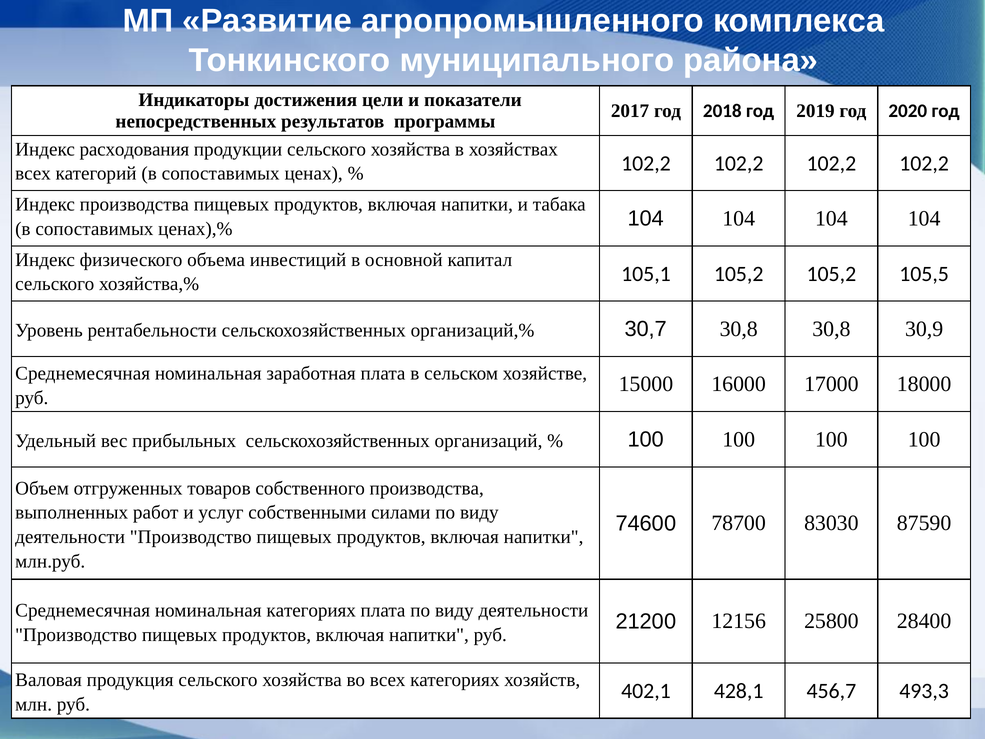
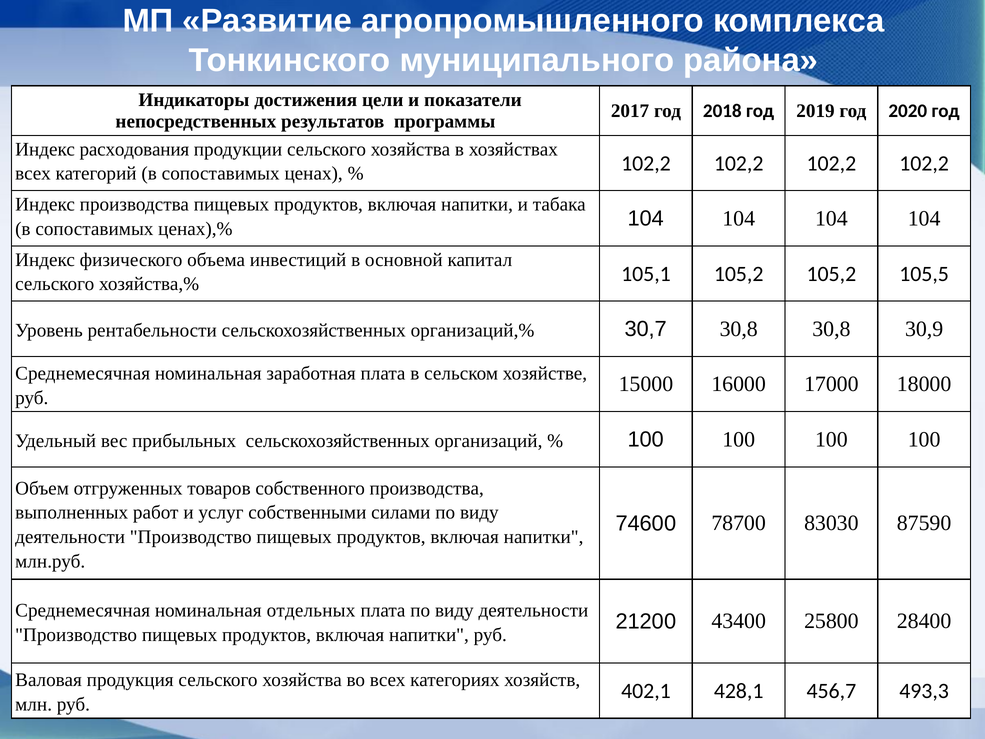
номинальная категориях: категориях -> отдельных
12156: 12156 -> 43400
